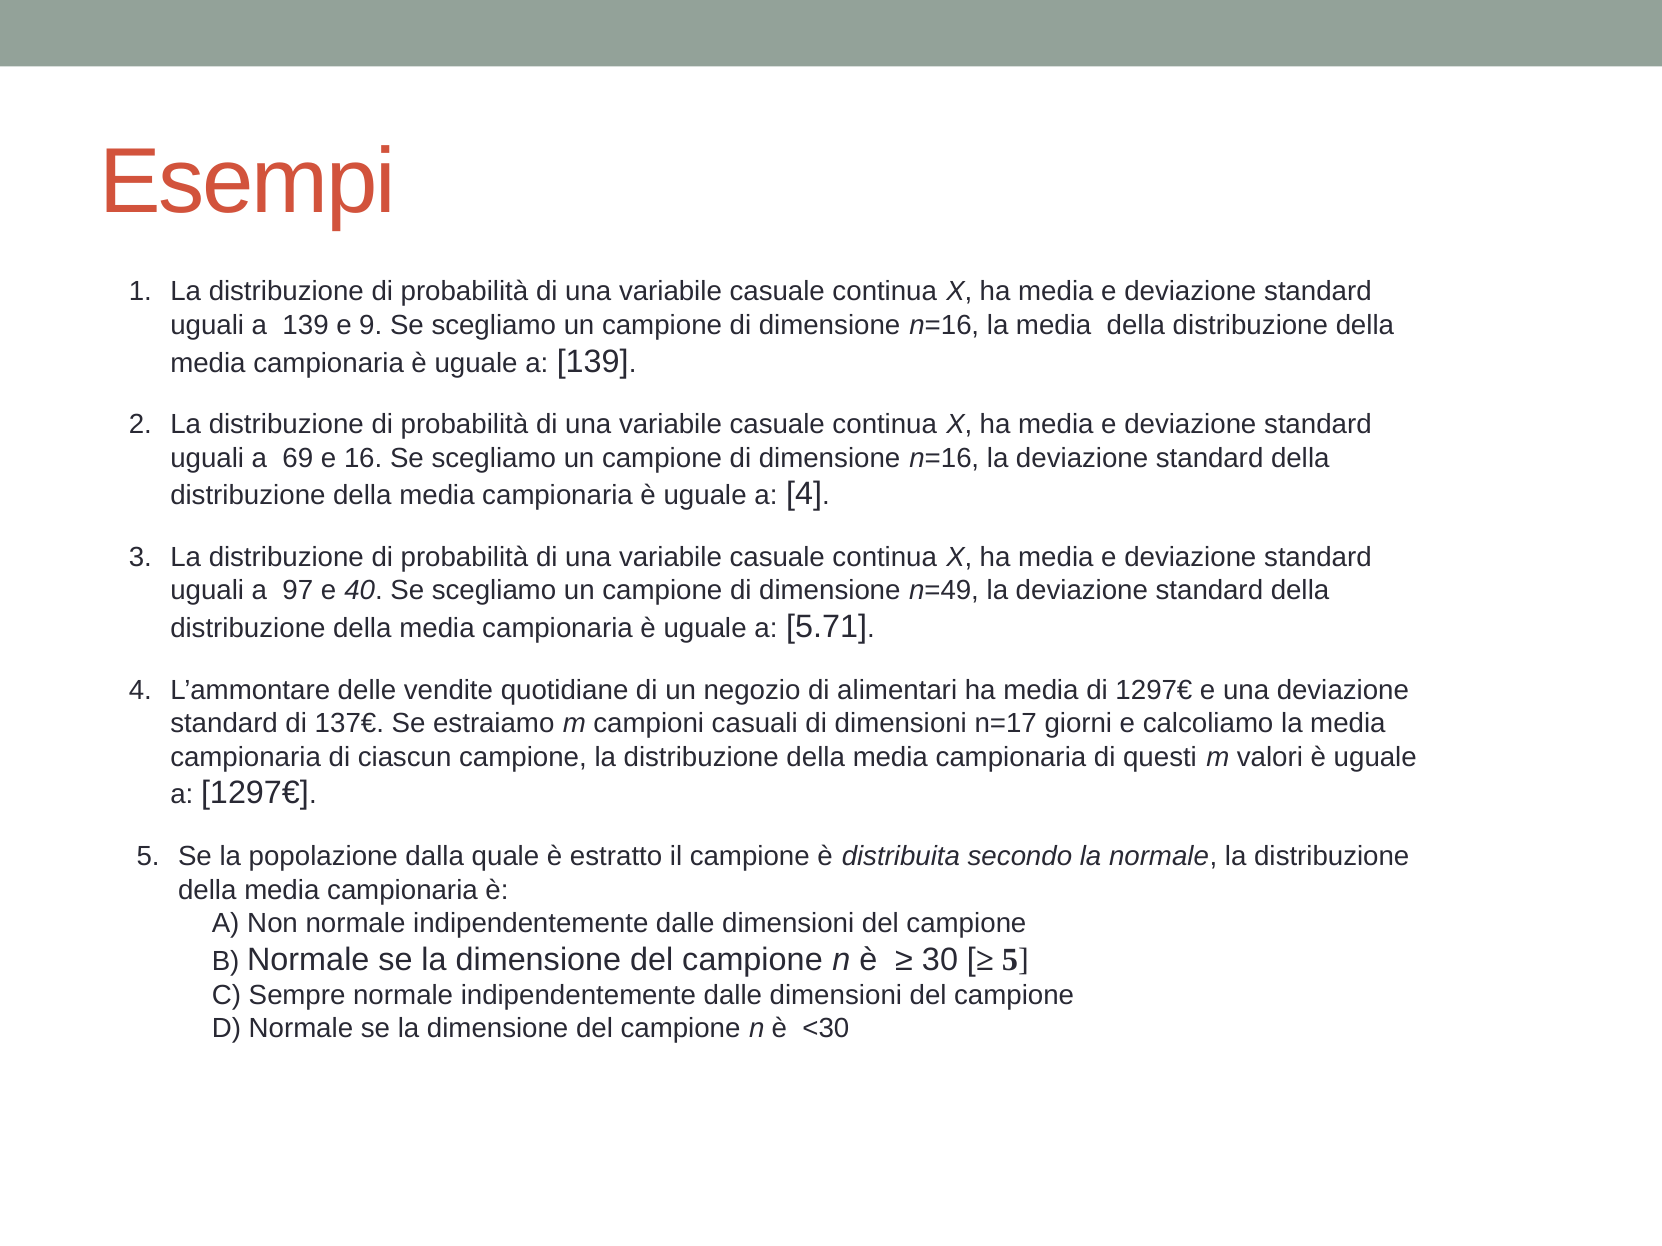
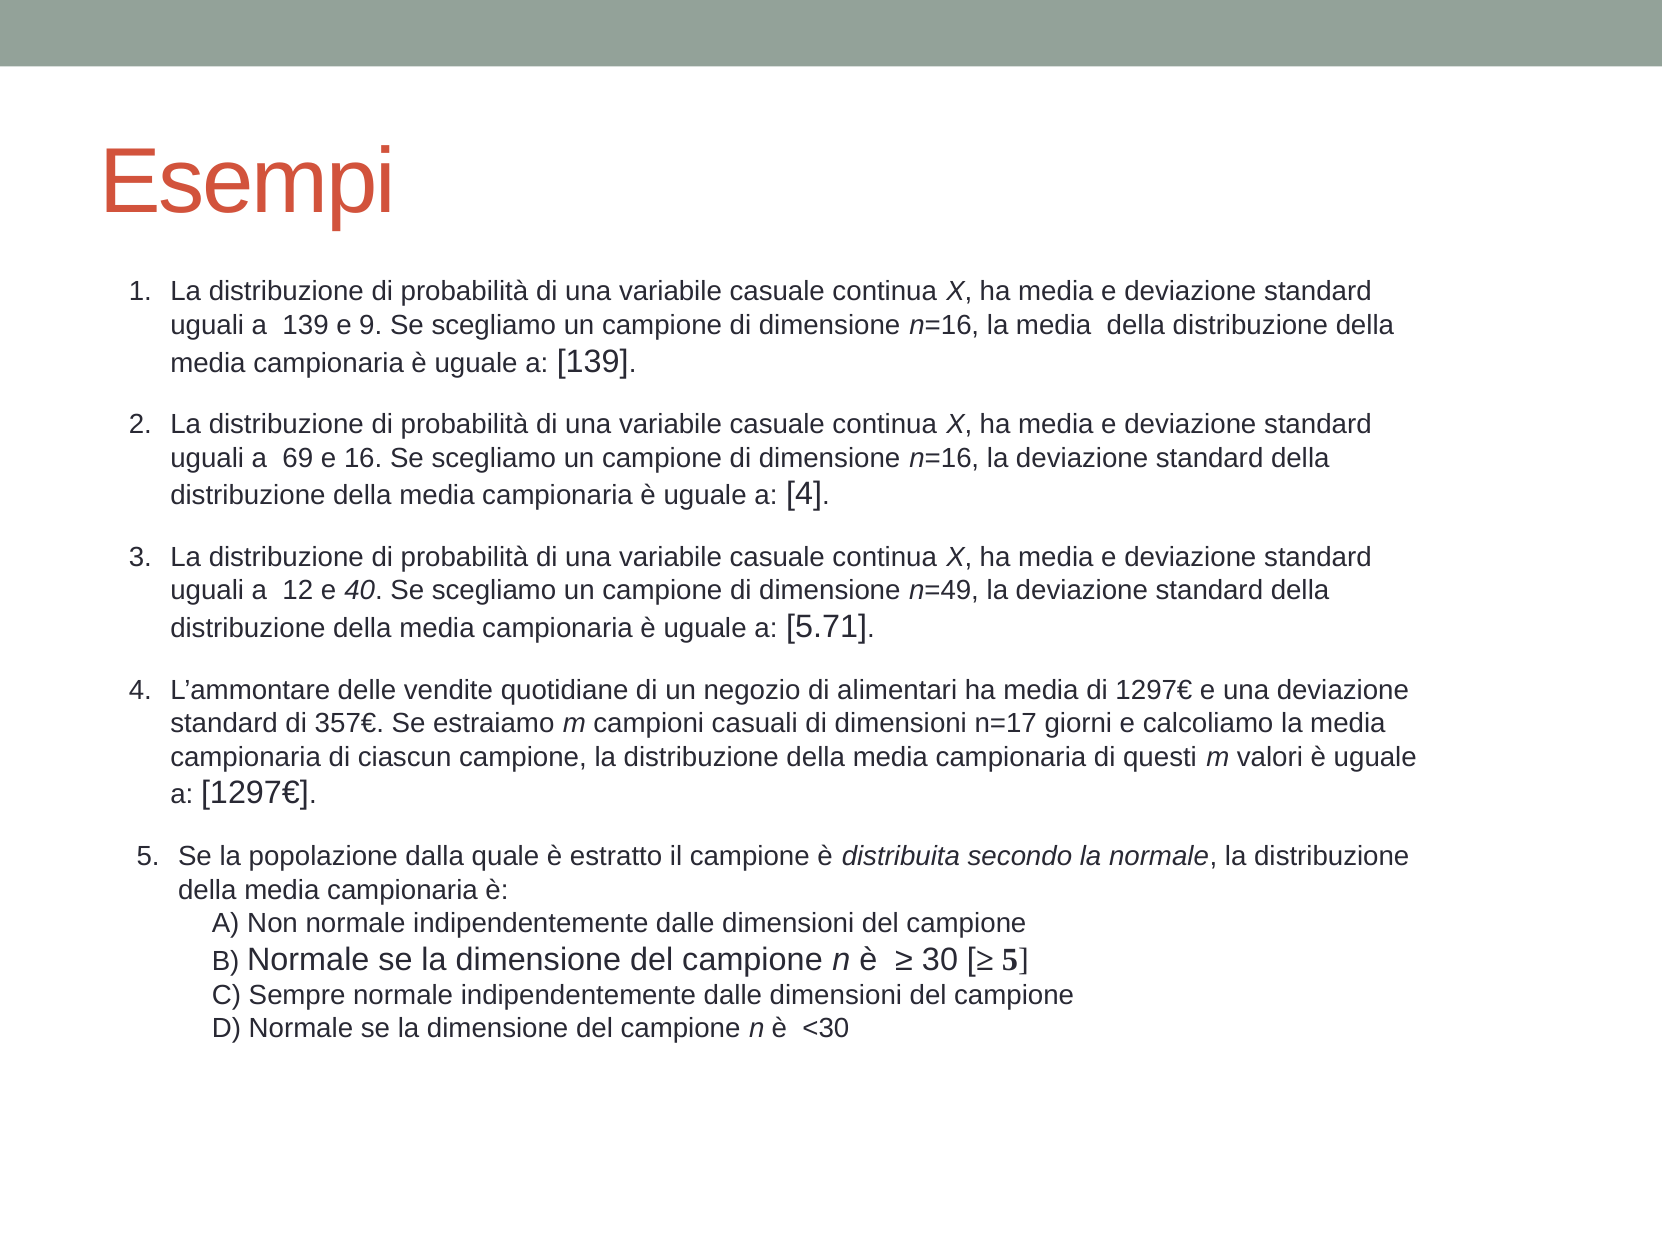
97: 97 -> 12
137€: 137€ -> 357€
